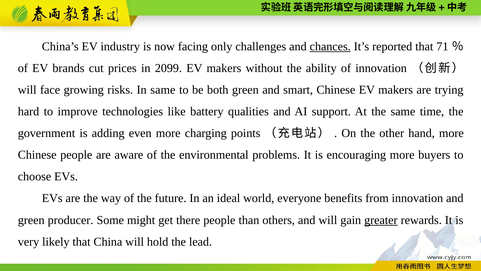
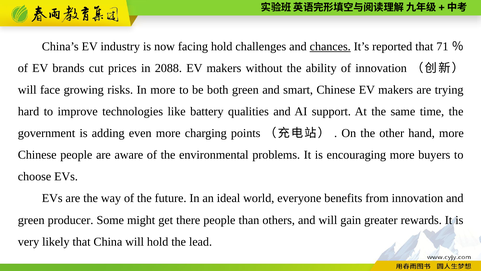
facing only: only -> hold
2099: 2099 -> 2088
In same: same -> more
greater underline: present -> none
